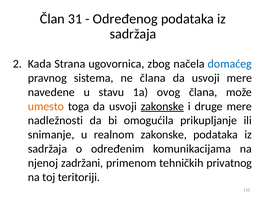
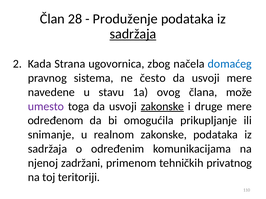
31: 31 -> 28
Određenog: Određenog -> Produženje
sadržaja at (133, 34) underline: none -> present
ne člana: člana -> često
umesto colour: orange -> purple
nadležnosti: nadležnosti -> određenom
